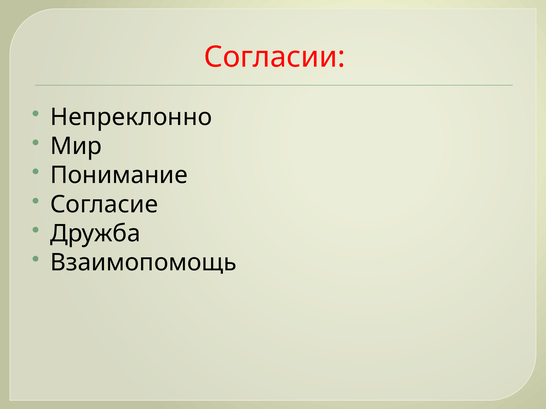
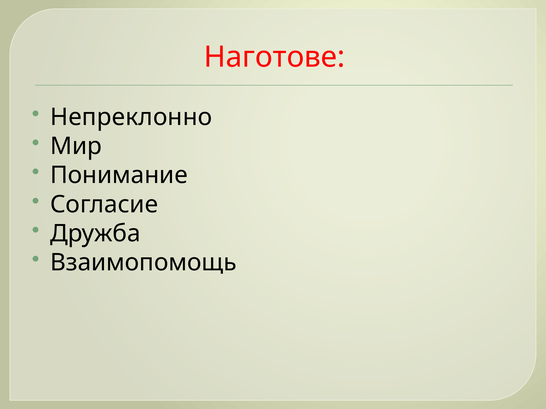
Согласии: Согласии -> Наготове
